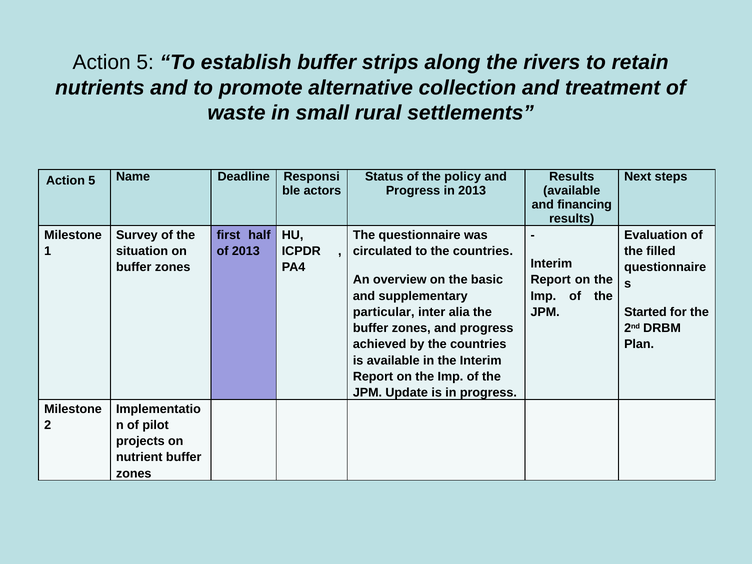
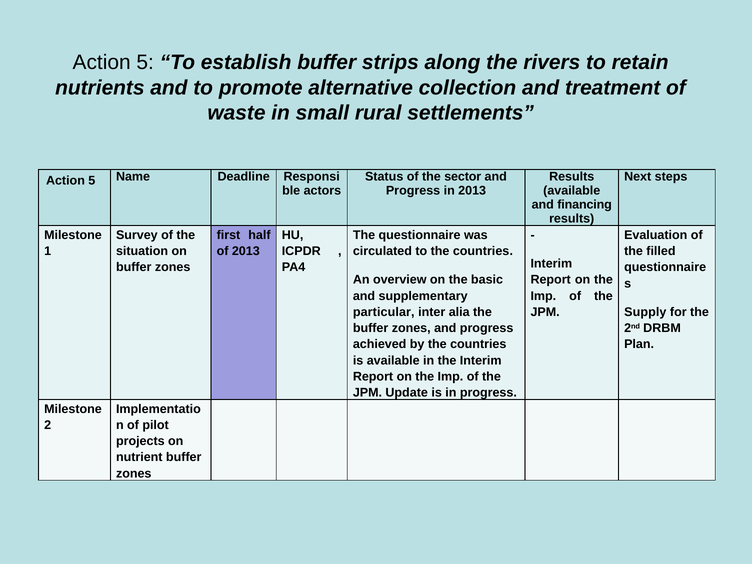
policy: policy -> sector
Started: Started -> Supply
